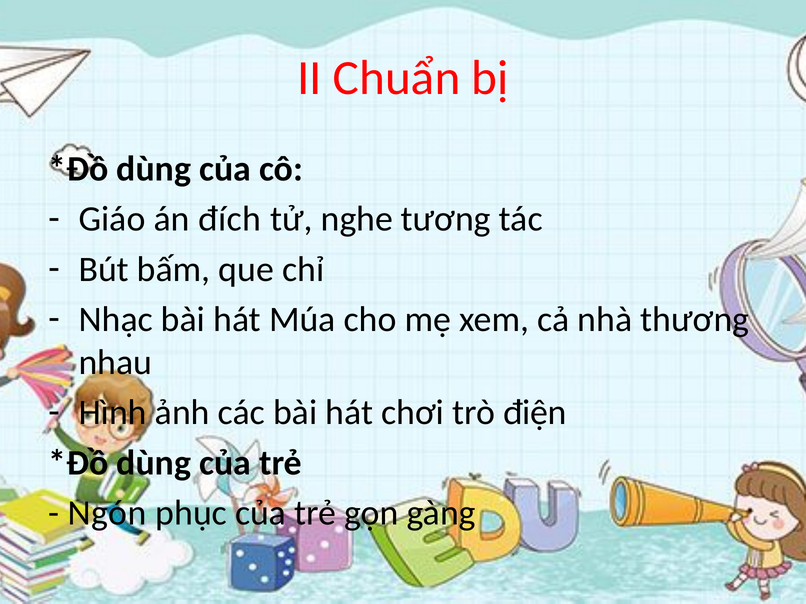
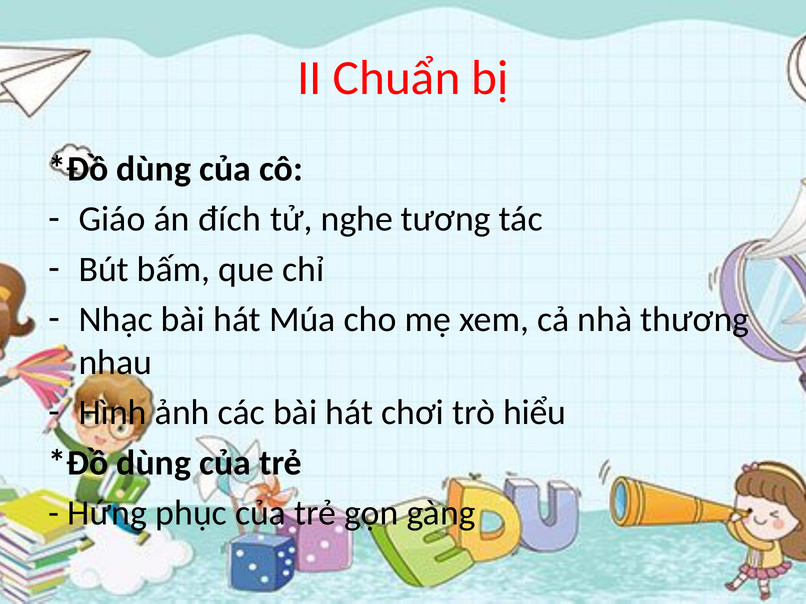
điện: điện -> hiểu
Ngón: Ngón -> Hứng
